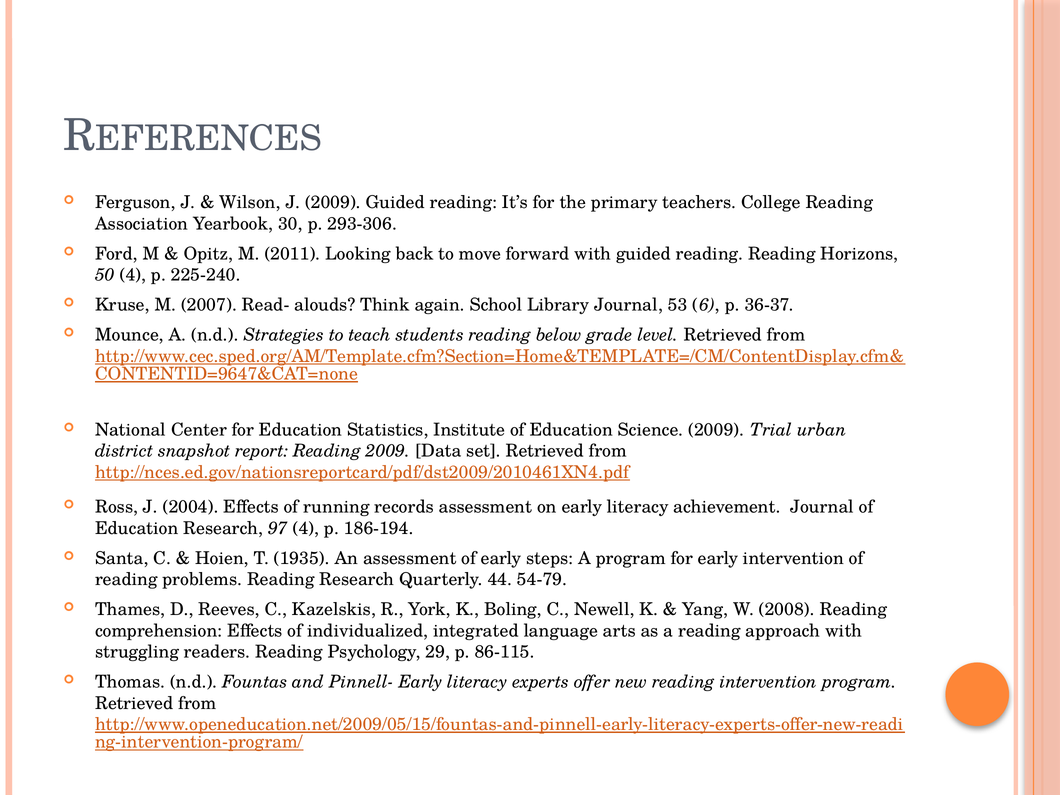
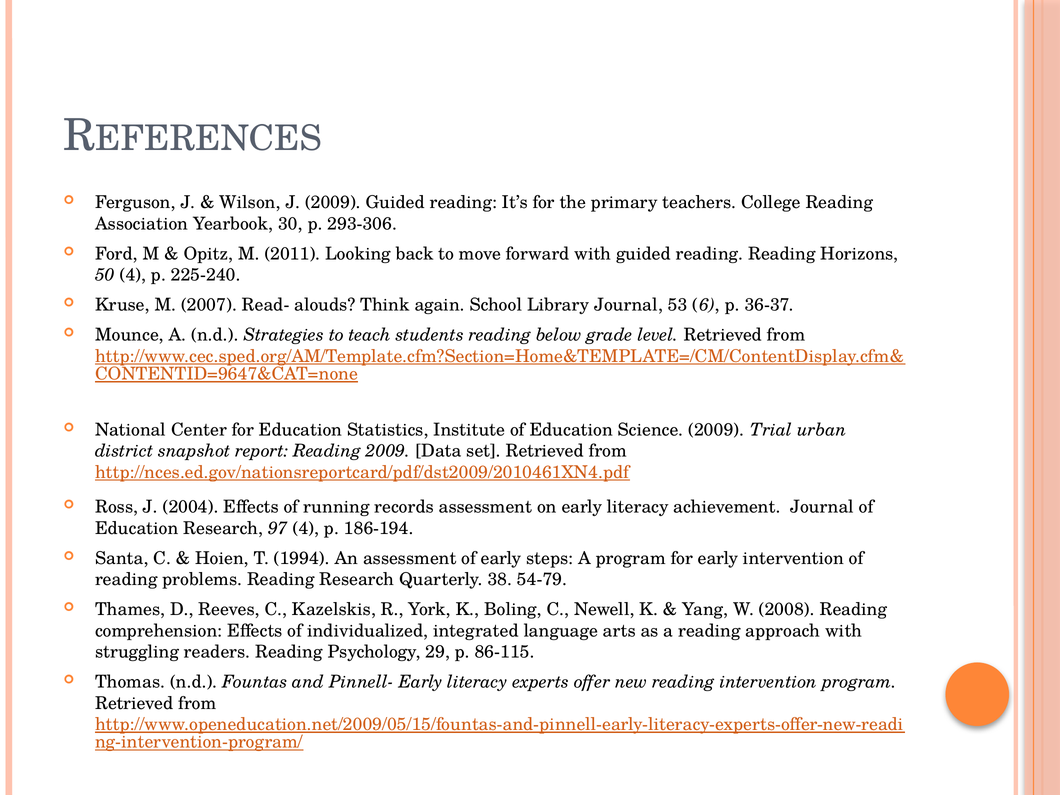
1935: 1935 -> 1994
44: 44 -> 38
